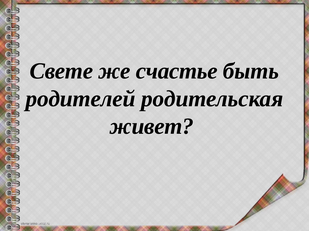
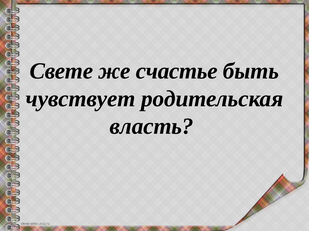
родителей: родителей -> чувствует
живет: живет -> власть
